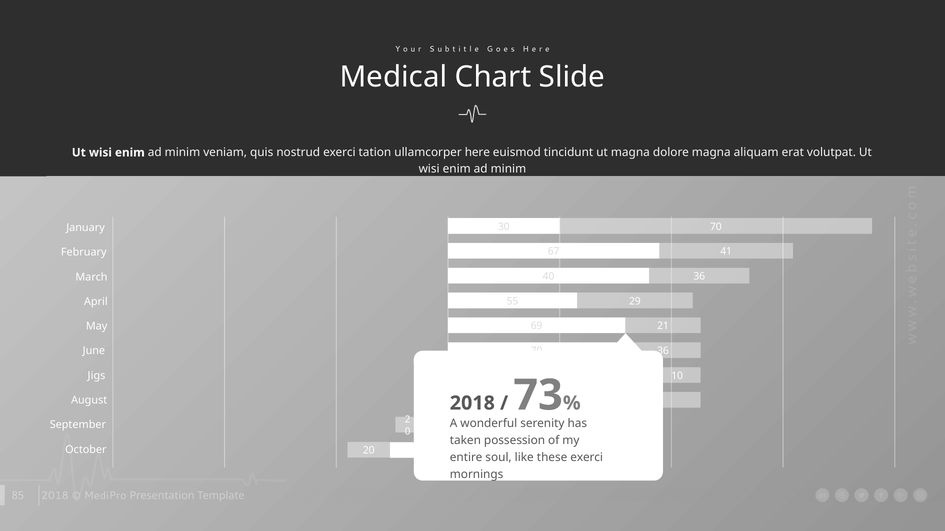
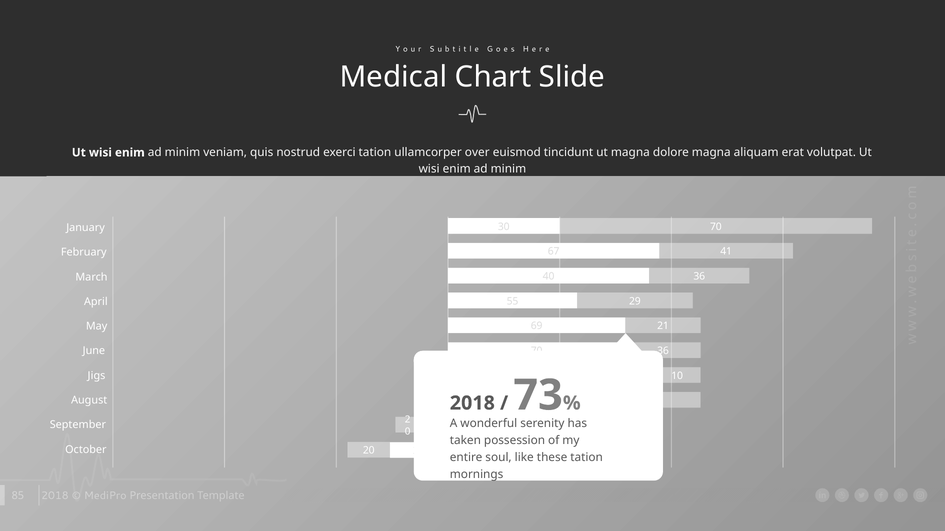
here: here -> over
these exerci: exerci -> tation
